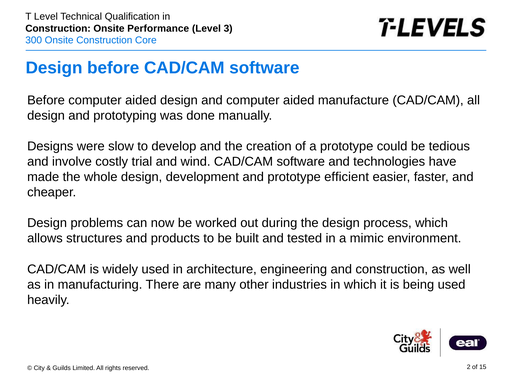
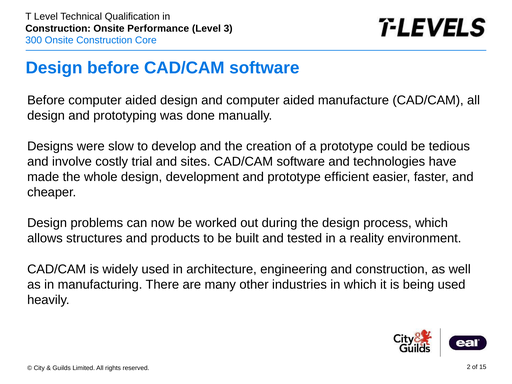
wind: wind -> sites
mimic: mimic -> reality
